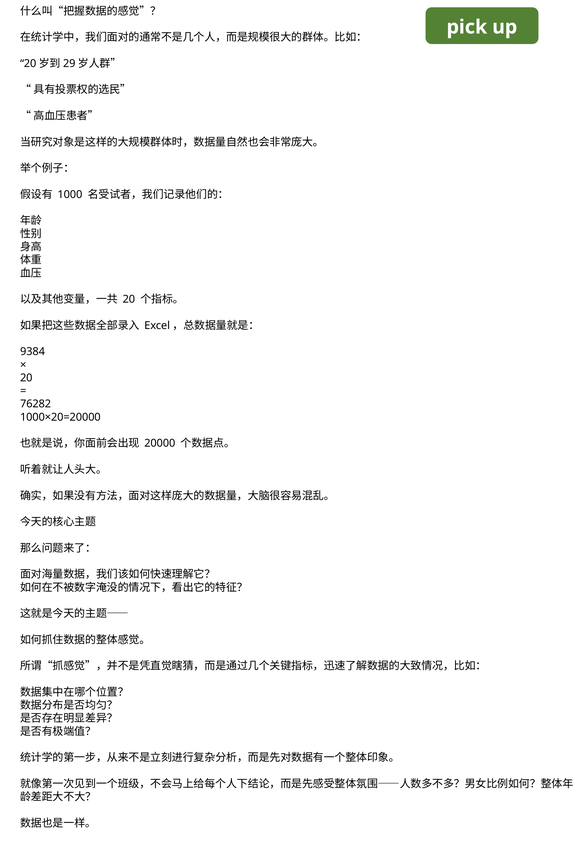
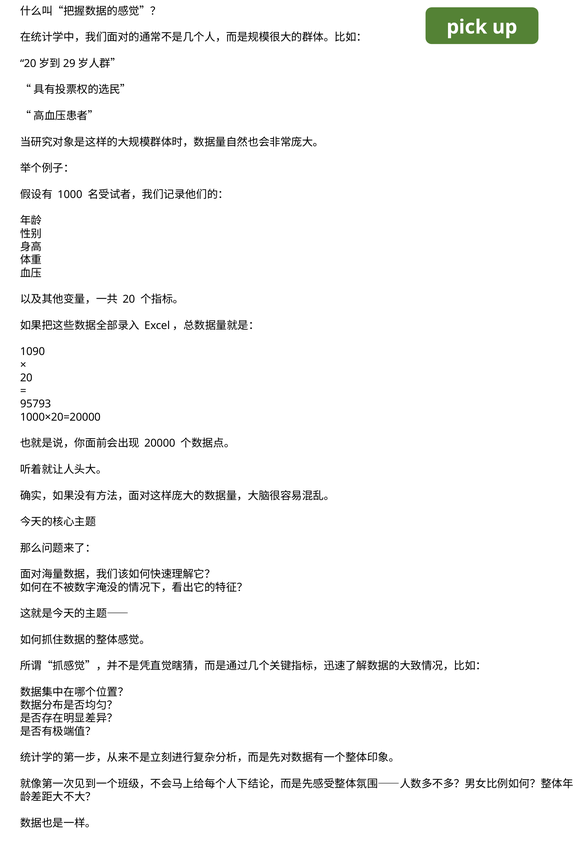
9384: 9384 -> 1090
76282: 76282 -> 95793
